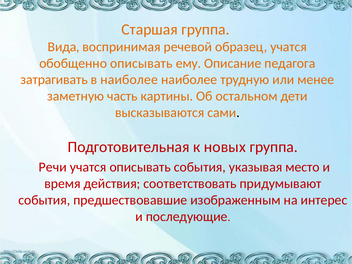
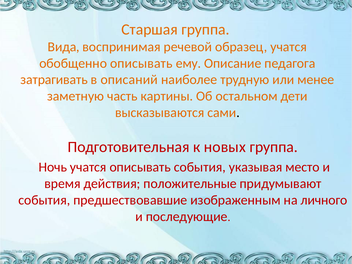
в наиболее: наиболее -> описаний
Речи: Речи -> Ночь
соответствовать: соответствовать -> положительные
интерес: интерес -> личного
